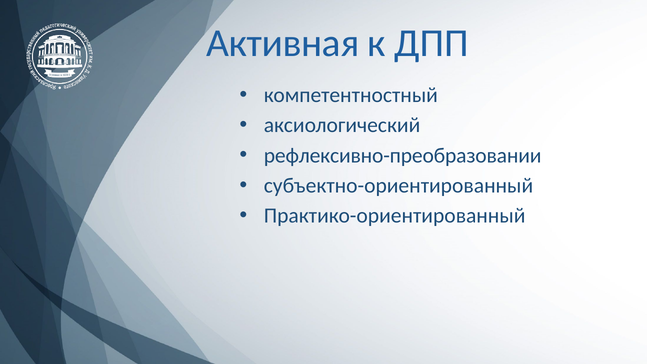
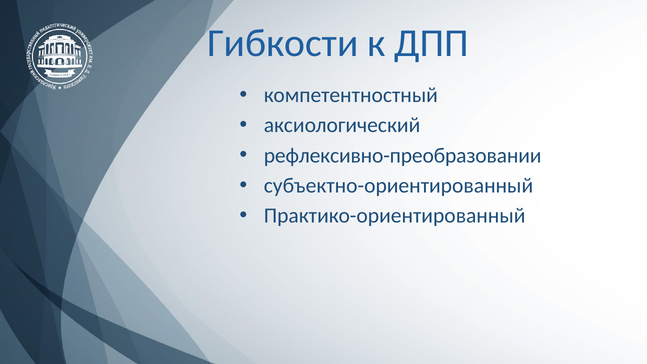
Активная: Активная -> Гибкости
